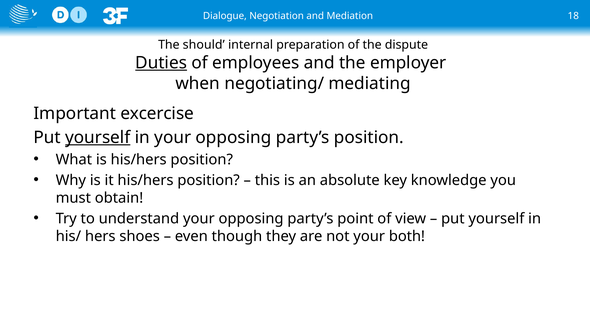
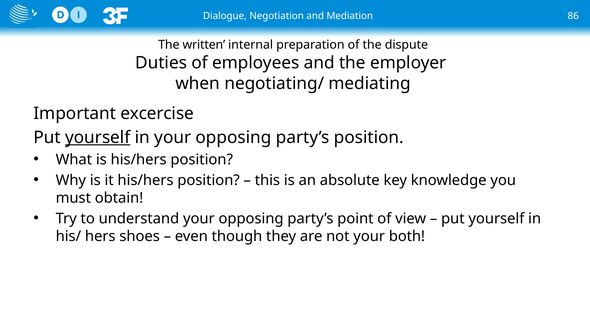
18: 18 -> 86
should: should -> written
Duties underline: present -> none
